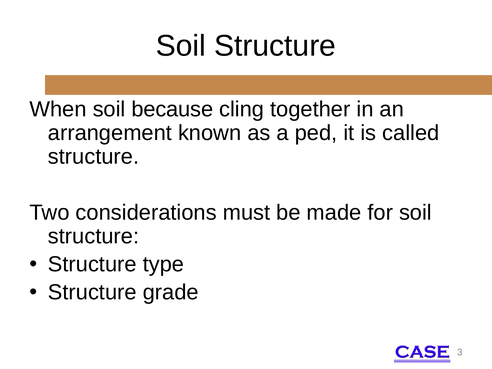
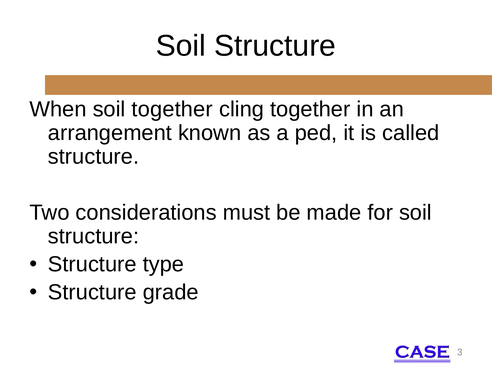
soil because: because -> together
